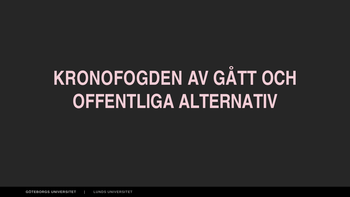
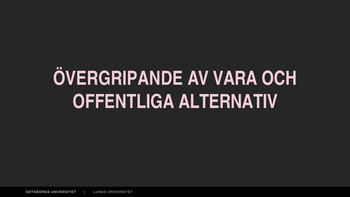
KRONOFOGDEN: KRONOFOGDEN -> ÖVERGRIPANDE
GÅTT: GÅTT -> VARA
